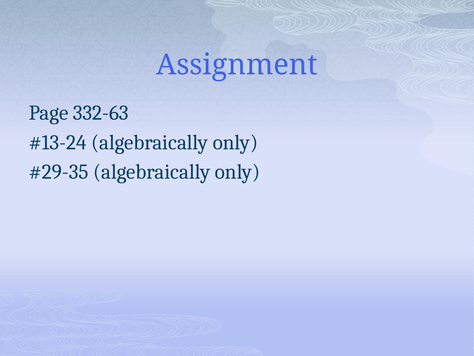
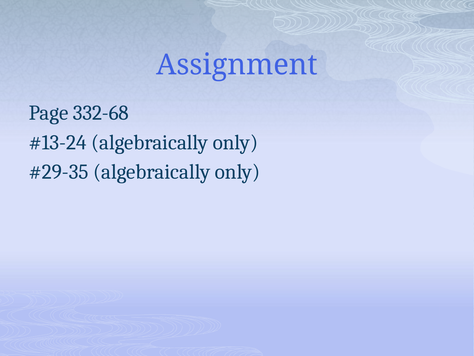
332-63: 332-63 -> 332-68
